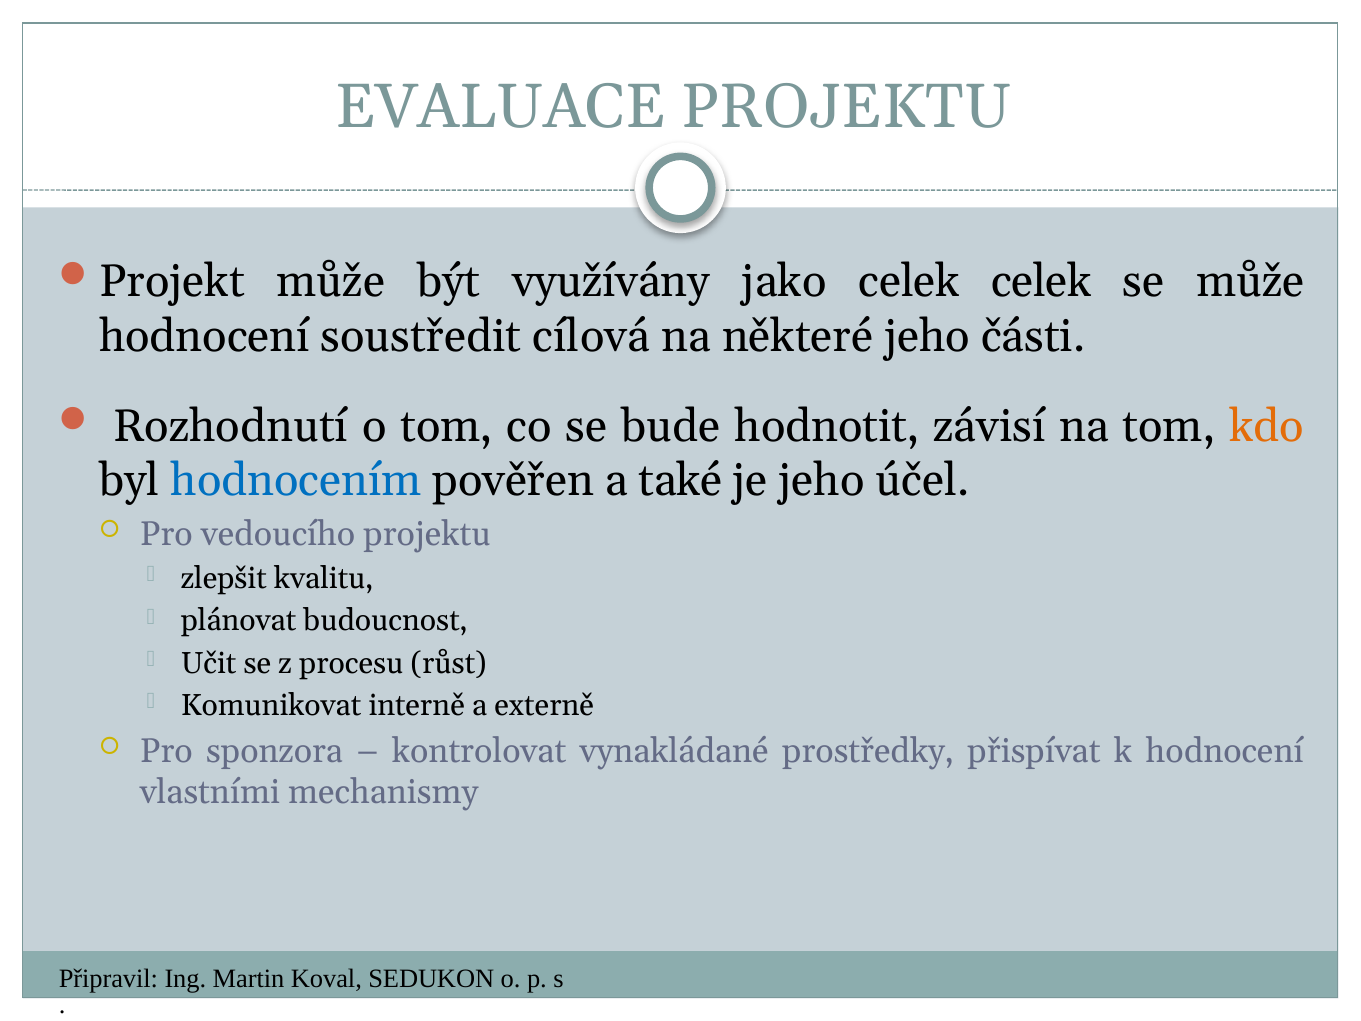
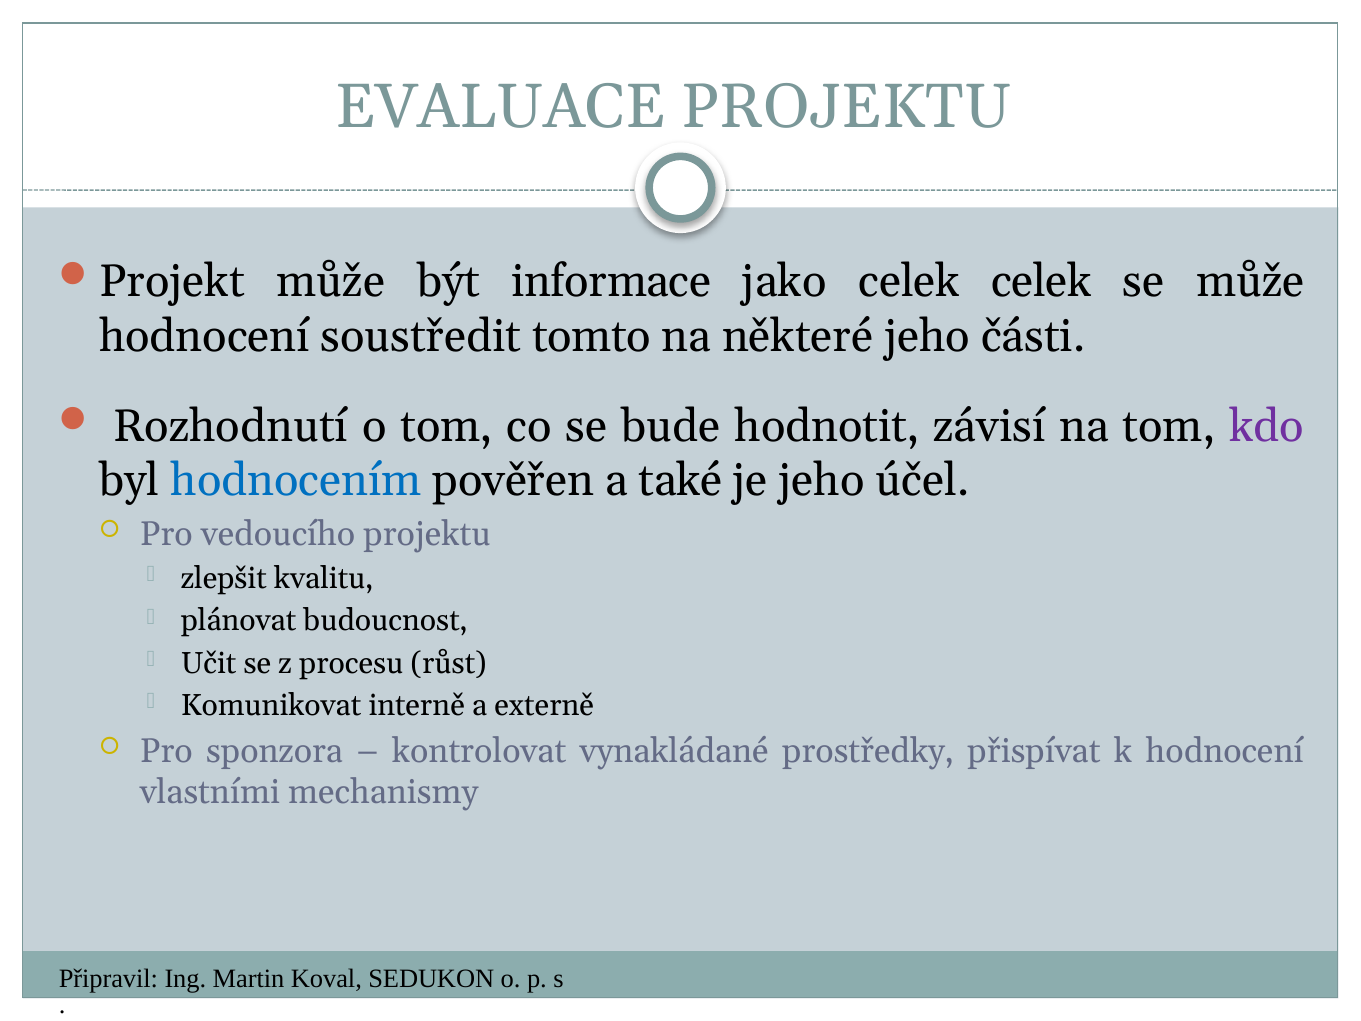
využívány: využívány -> informace
cílová: cílová -> tomto
kdo colour: orange -> purple
